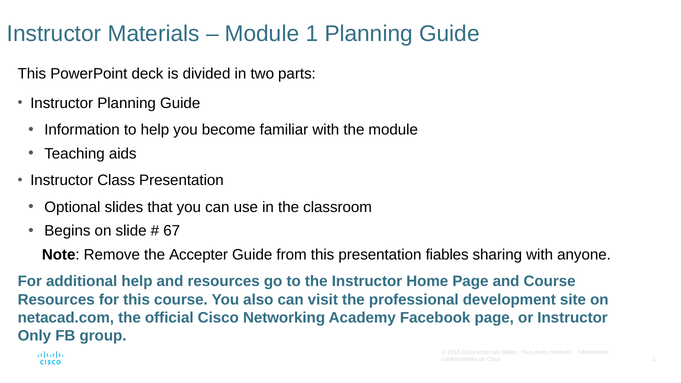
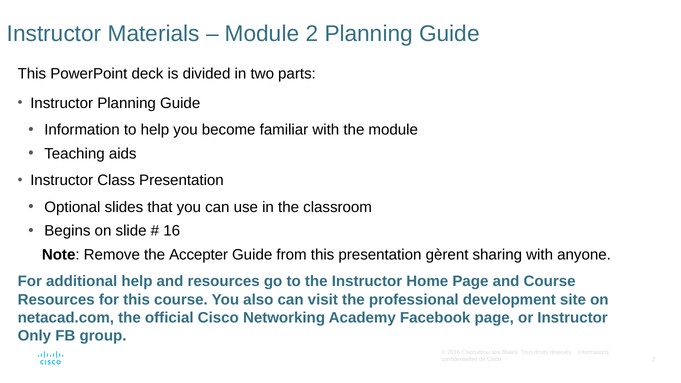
Module 1: 1 -> 2
67: 67 -> 16
fiables: fiables -> gèrent
